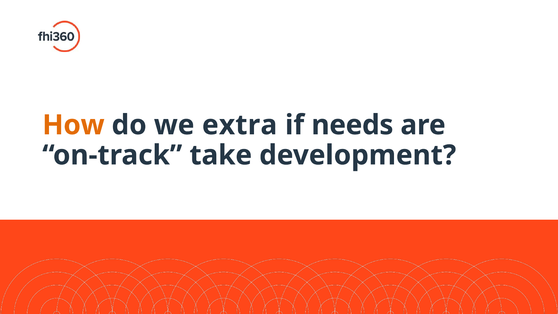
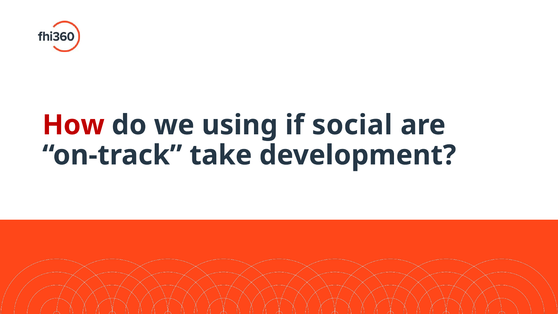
How colour: orange -> red
extra: extra -> using
needs: needs -> social
